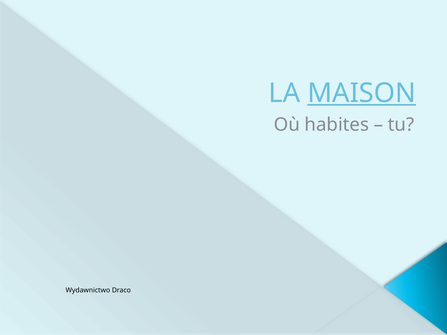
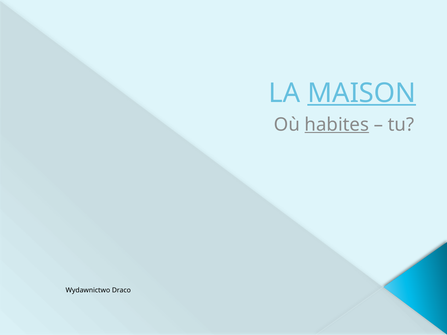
habites underline: none -> present
